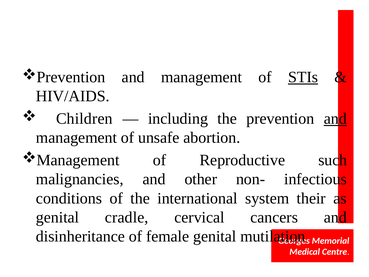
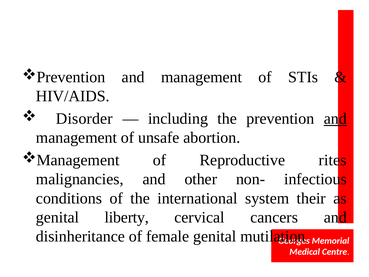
STIs underline: present -> none
Children: Children -> Disorder
such: such -> rites
cradle: cradle -> liberty
